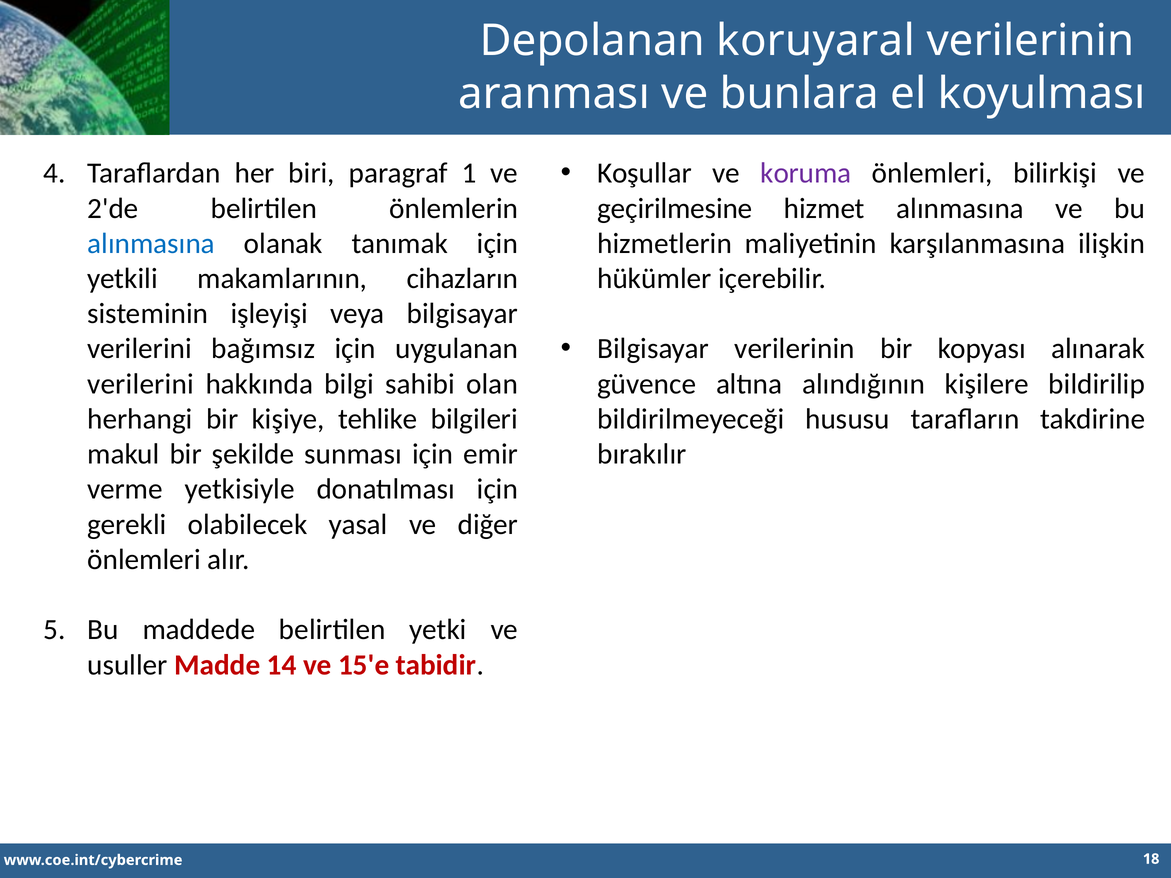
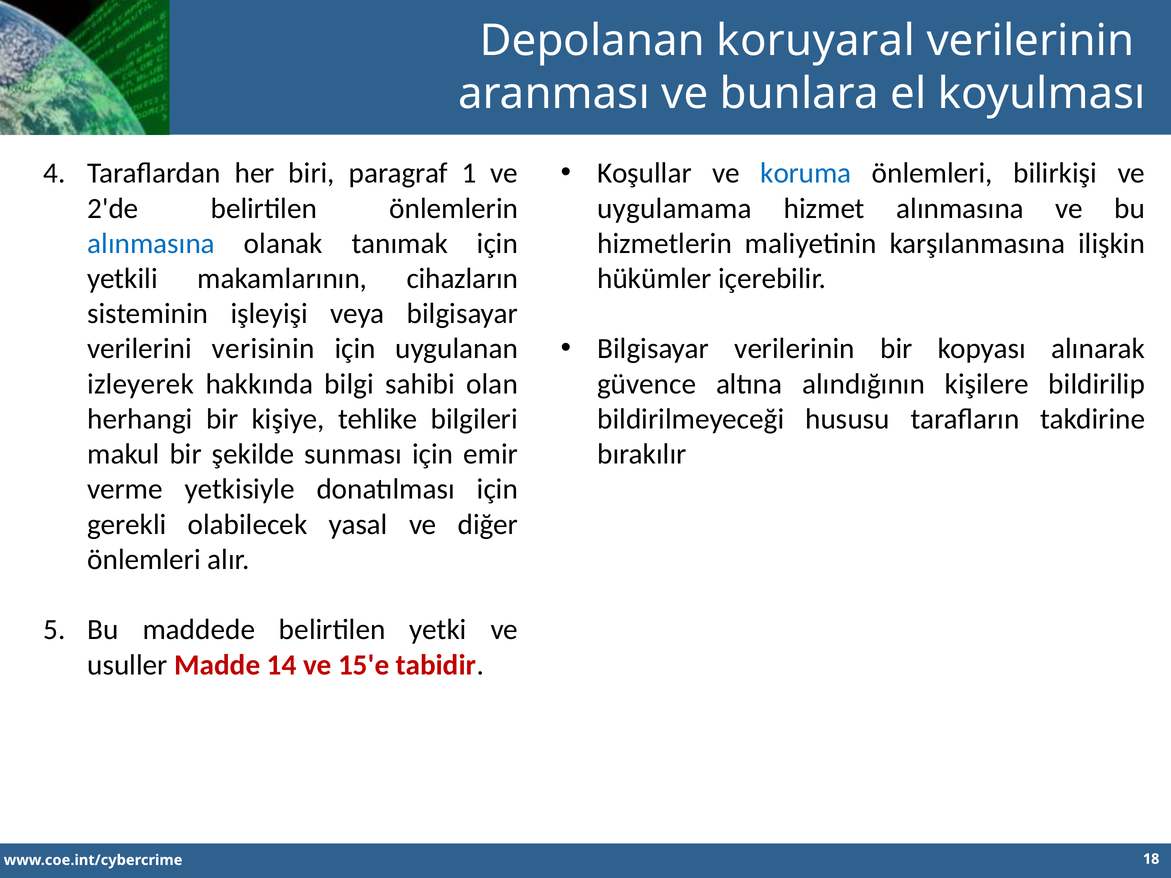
koruma colour: purple -> blue
geçirilmesine: geçirilmesine -> uygulamama
bağımsız: bağımsız -> verisinin
verilerini at (141, 384): verilerini -> izleyerek
